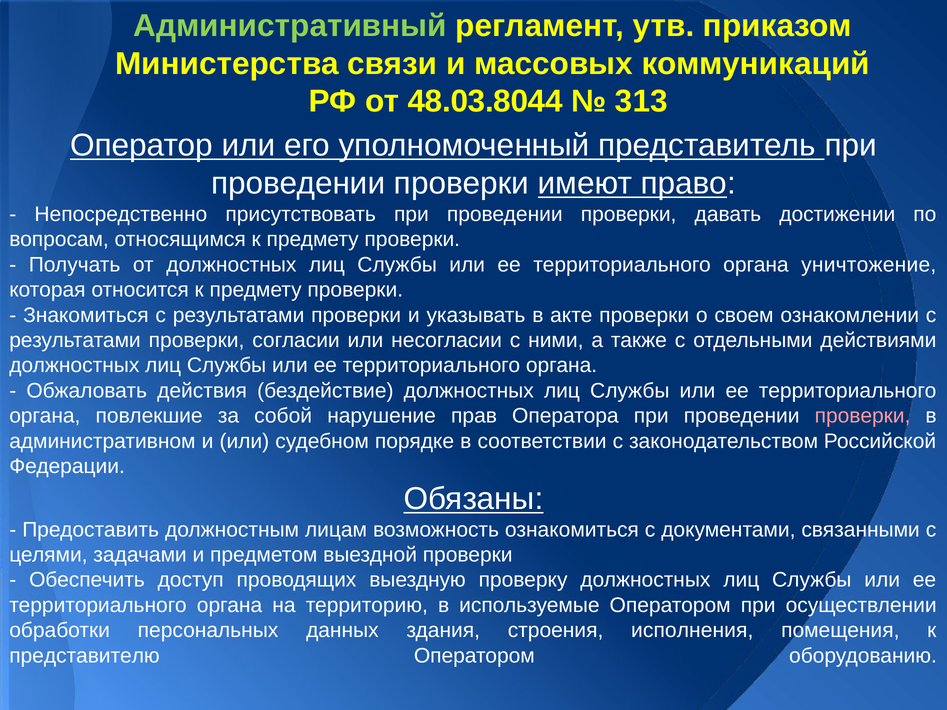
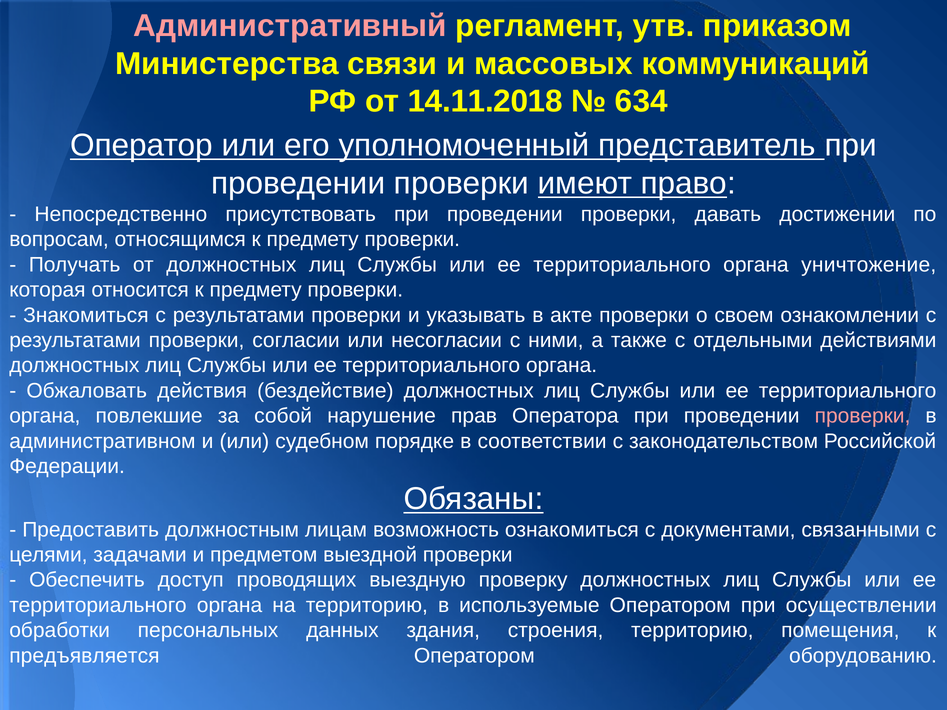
Административный colour: light green -> pink
48.03.8044: 48.03.8044 -> 14.11.2018
313: 313 -> 634
строения исполнения: исполнения -> территорию
представителю: представителю -> предъявляется
